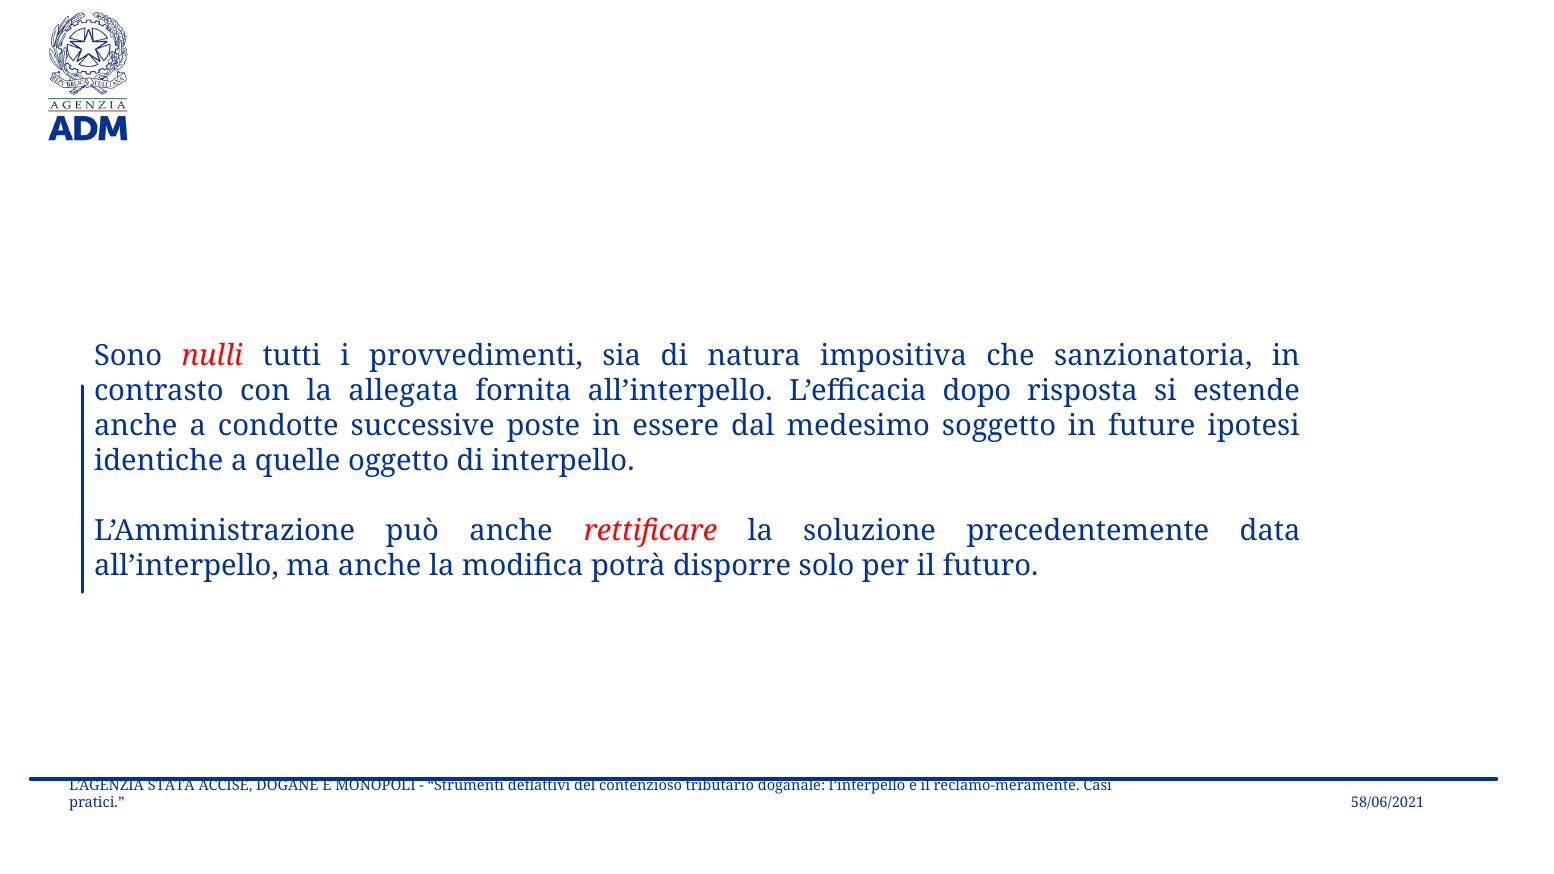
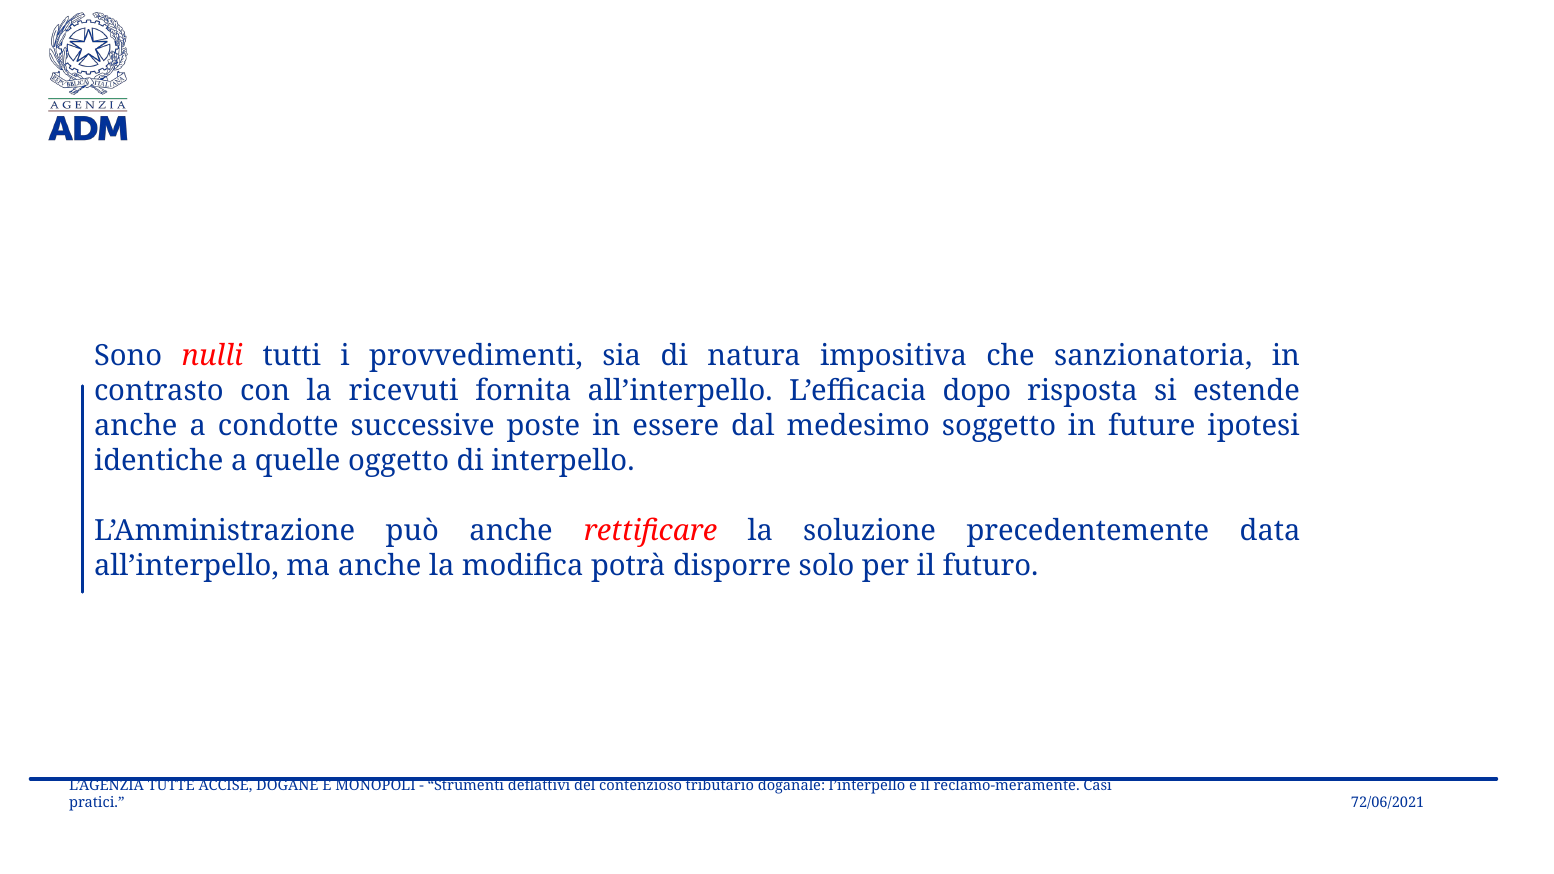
allegata: allegata -> ricevuti
STATA: STATA -> TUTTE
58/06/2021: 58/06/2021 -> 72/06/2021
